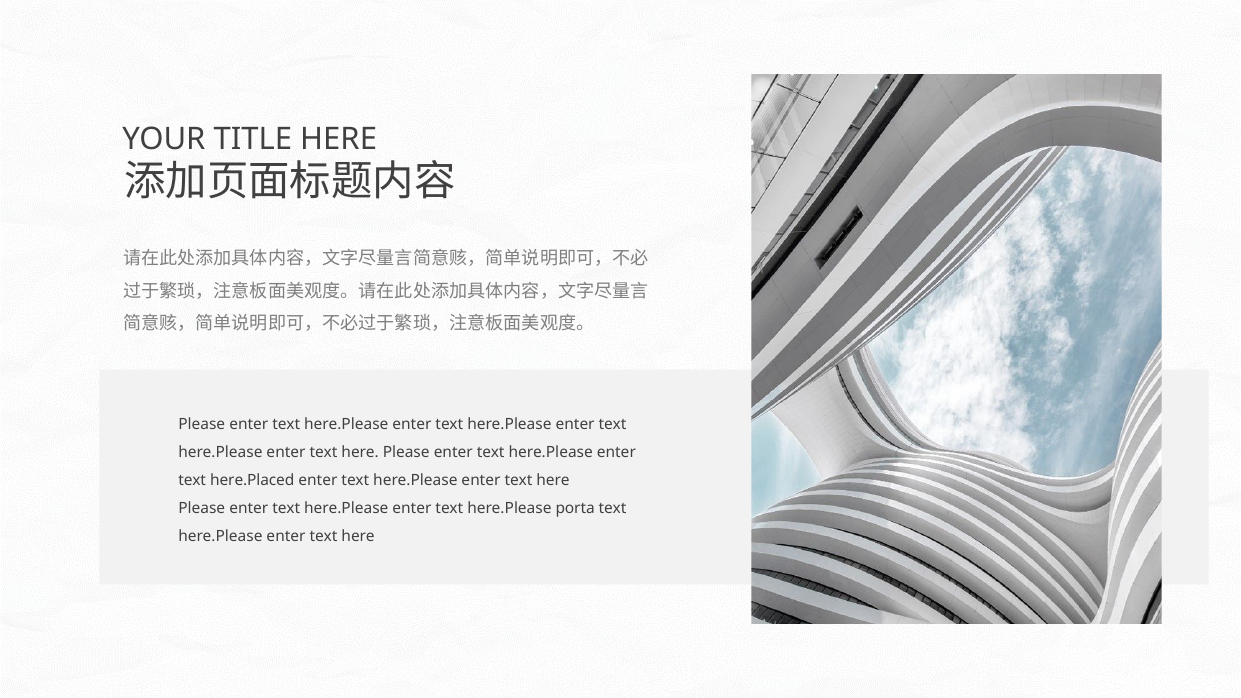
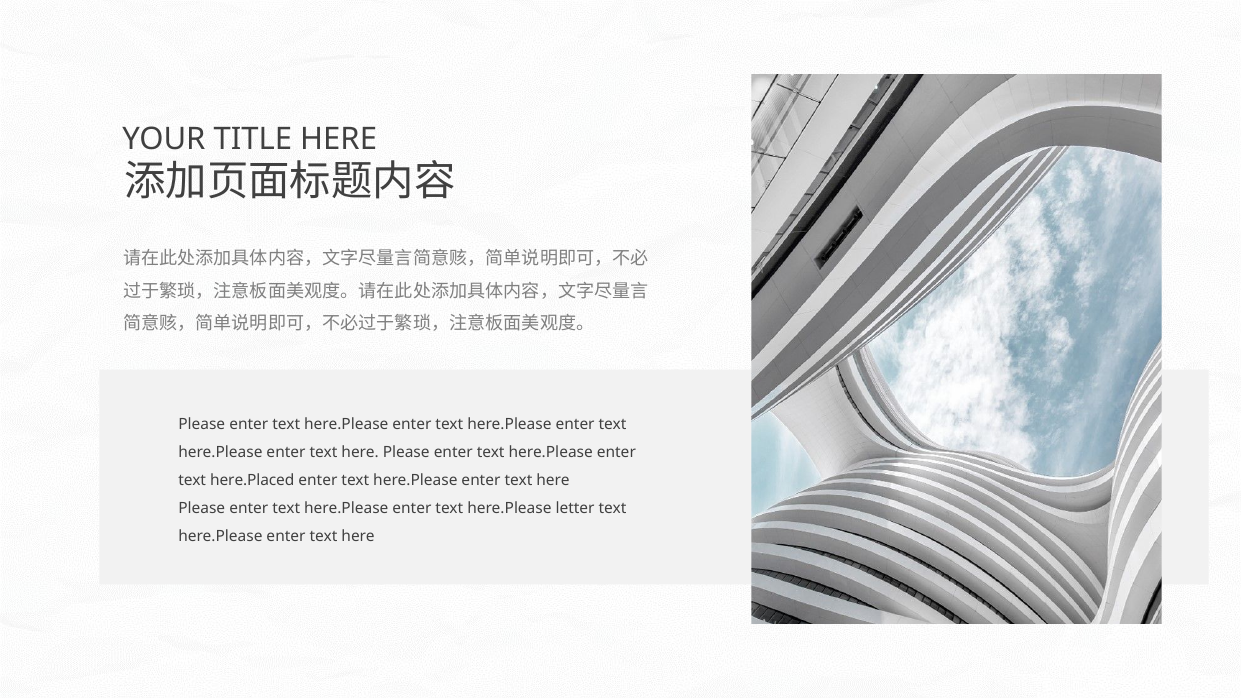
porta: porta -> letter
